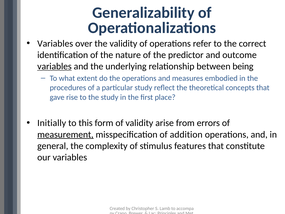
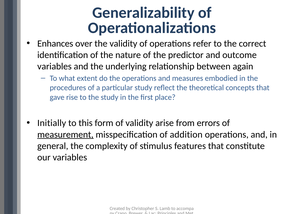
Variables at (55, 43): Variables -> Enhances
variables at (54, 66) underline: present -> none
being: being -> again
